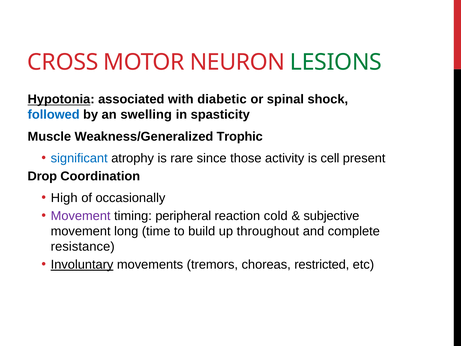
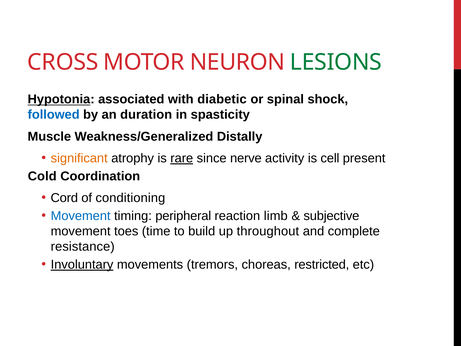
swelling: swelling -> duration
Trophic: Trophic -> Distally
significant colour: blue -> orange
rare underline: none -> present
those: those -> nerve
Drop: Drop -> Cold
High: High -> Cord
occasionally: occasionally -> conditioning
Movement at (81, 216) colour: purple -> blue
cold: cold -> limb
long: long -> toes
